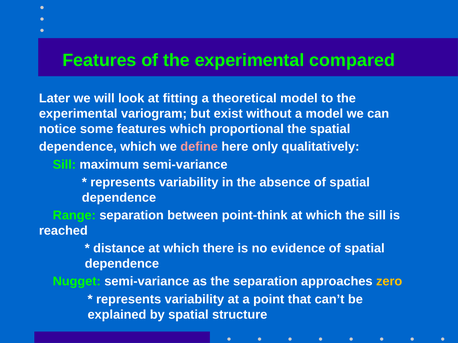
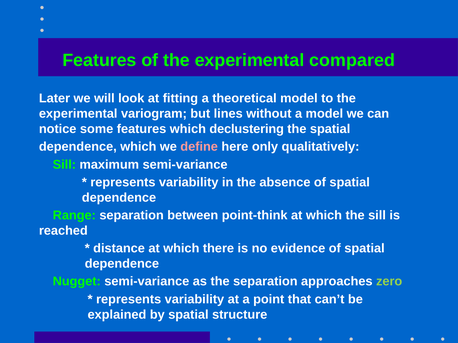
exist: exist -> lines
proportional: proportional -> declustering
zero colour: yellow -> light green
